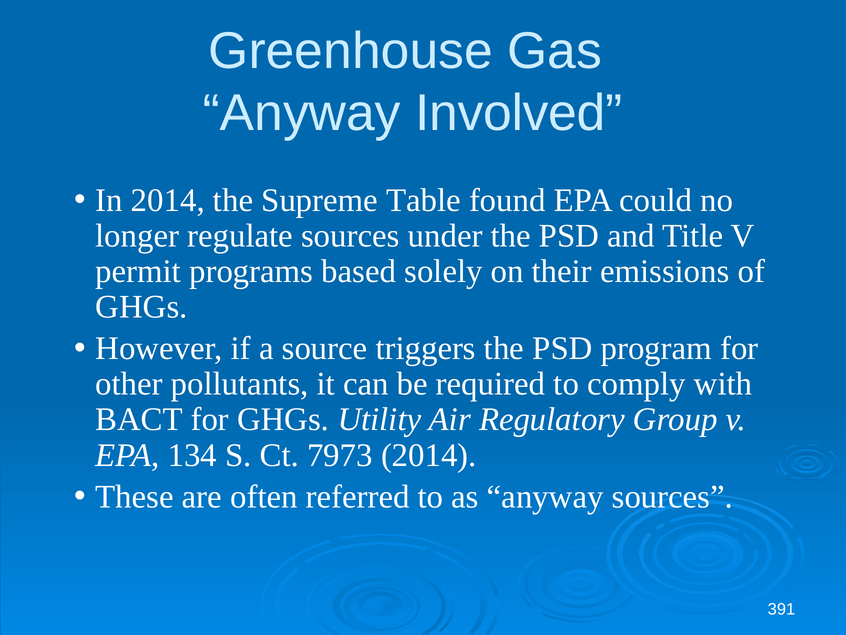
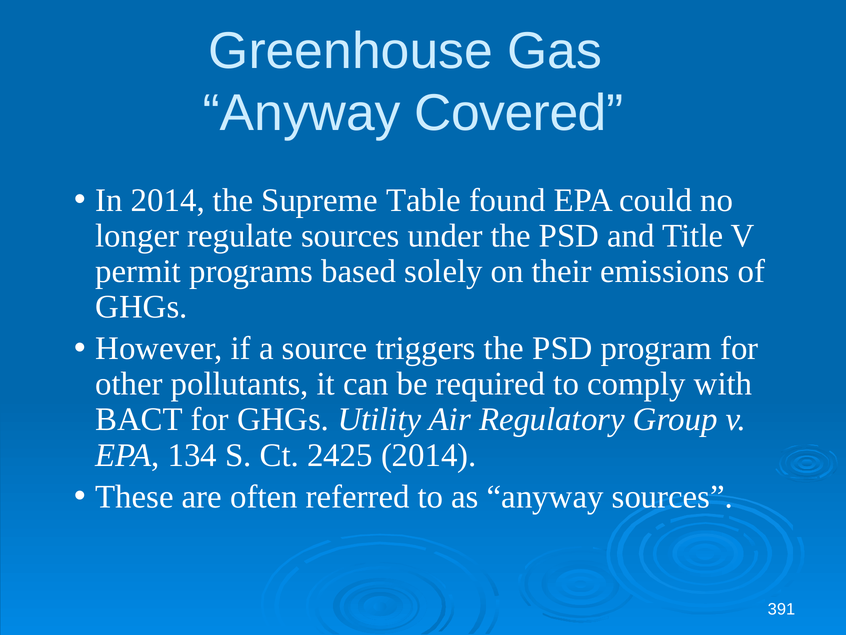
Involved: Involved -> Covered
7973: 7973 -> 2425
